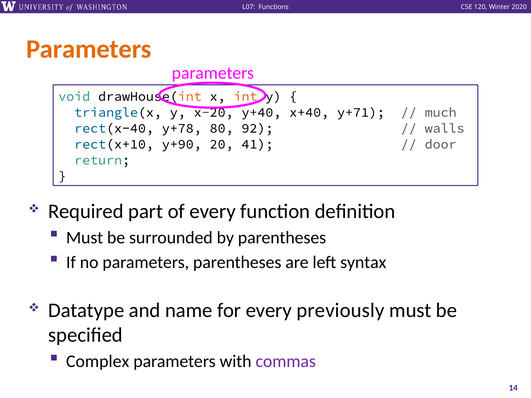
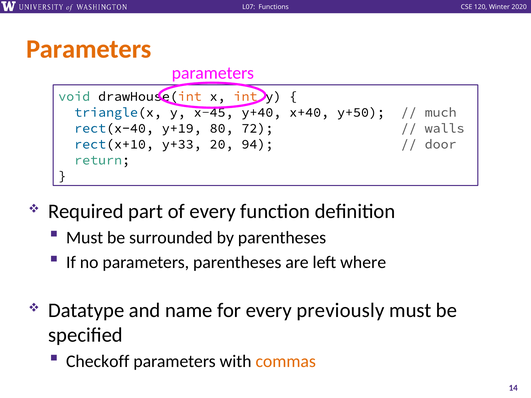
x-20: x-20 -> x-45
y+71: y+71 -> y+50
y+78: y+78 -> y+19
92: 92 -> 72
y+90: y+90 -> y+33
41: 41 -> 94
syntax: syntax -> where
Complex: Complex -> Checkoff
commas colour: purple -> orange
